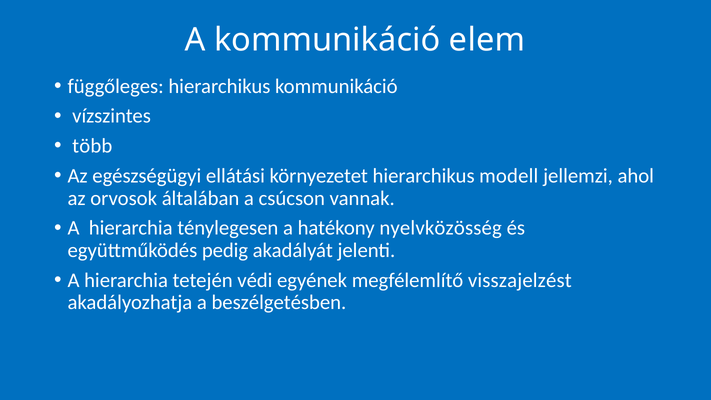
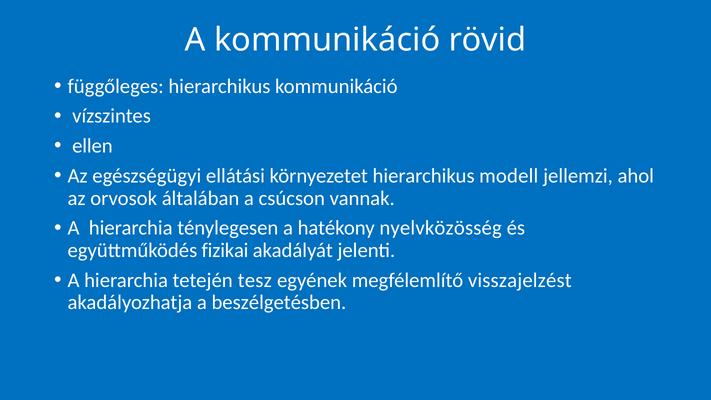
elem: elem -> rövid
több: több -> ellen
pedig: pedig -> fizikai
védi: védi -> tesz
